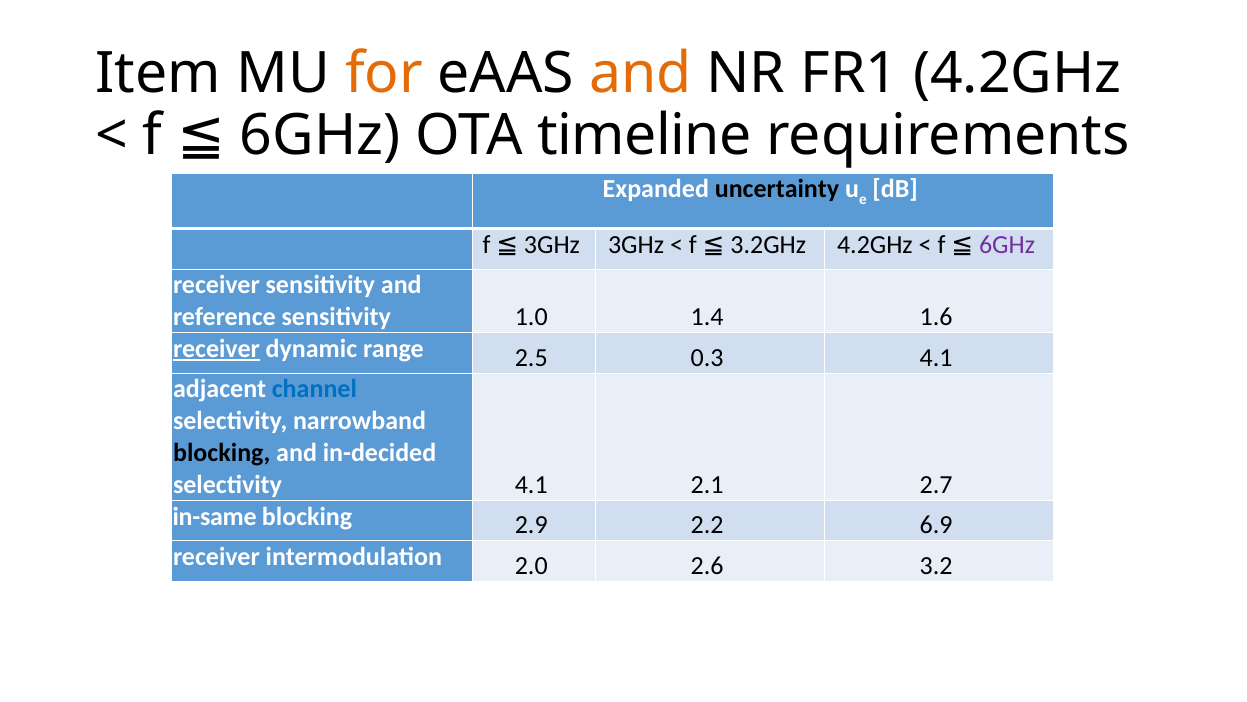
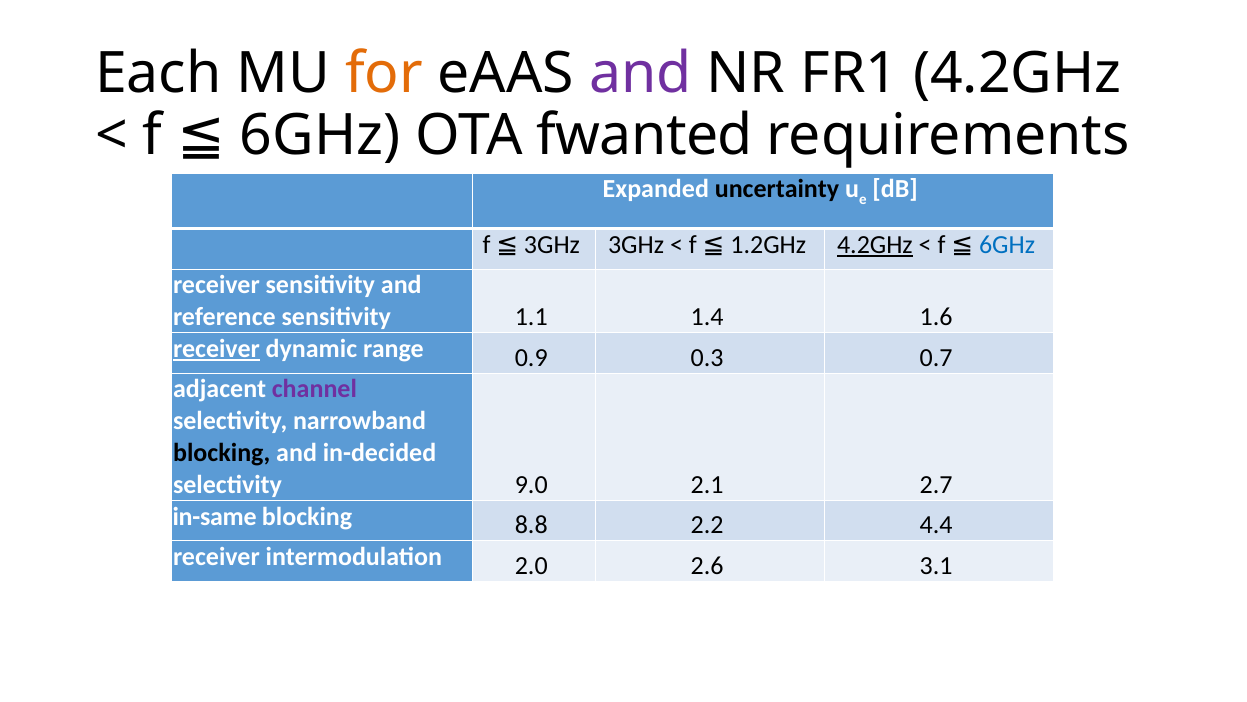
Item: Item -> Each
and at (640, 74) colour: orange -> purple
timeline: timeline -> fwanted
3.2GHz: 3.2GHz -> 1.2GHz
4.2GHz at (875, 245) underline: none -> present
6GHz at (1007, 245) colour: purple -> blue
1.0: 1.0 -> 1.1
2.5: 2.5 -> 0.9
0.3 4.1: 4.1 -> 0.7
channel colour: blue -> purple
selectivity 4.1: 4.1 -> 9.0
2.9: 2.9 -> 8.8
6.9: 6.9 -> 4.4
3.2: 3.2 -> 3.1
